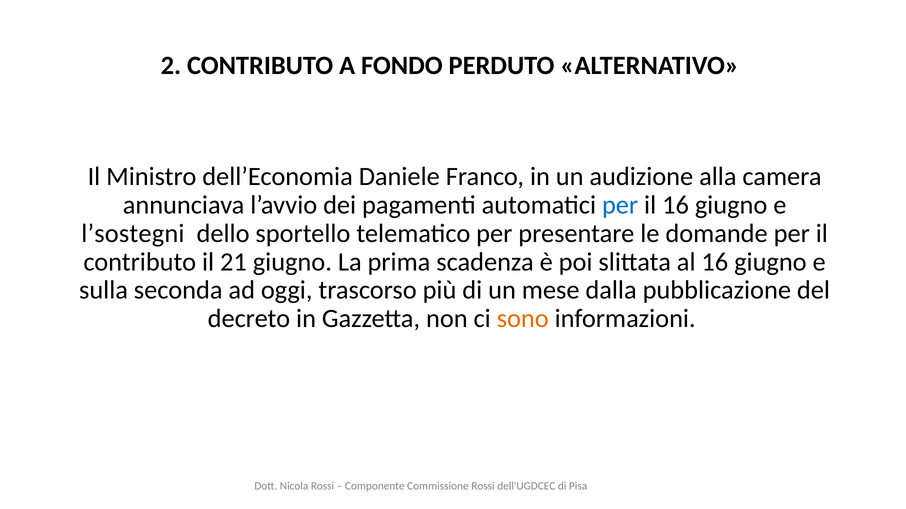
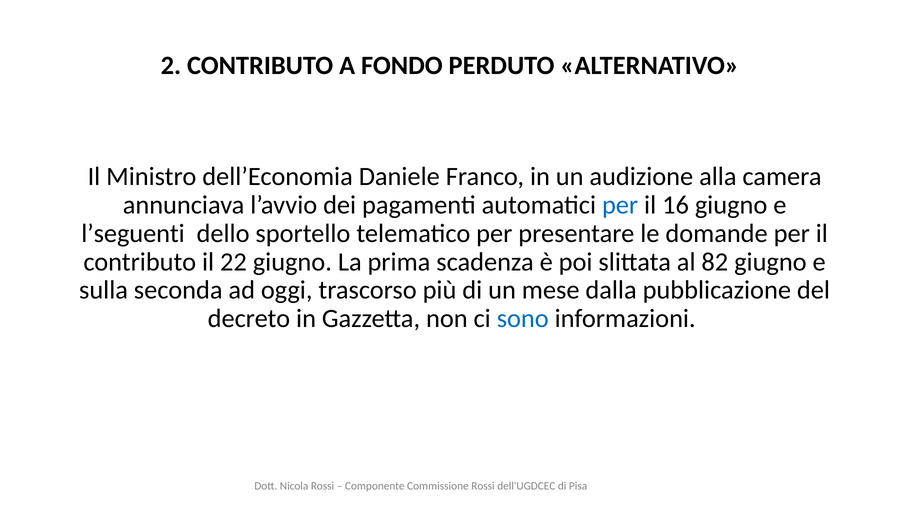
l’sostegni: l’sostegni -> l’seguenti
21: 21 -> 22
al 16: 16 -> 82
sono colour: orange -> blue
